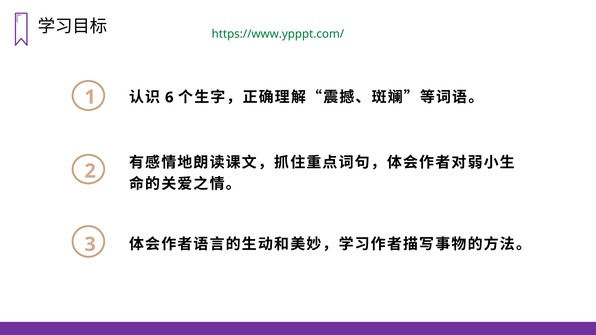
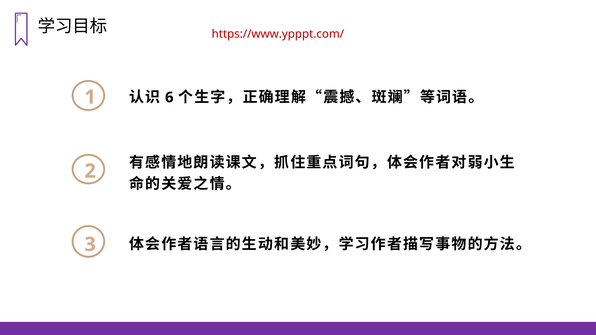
https://www.ypppt.com/ colour: green -> red
